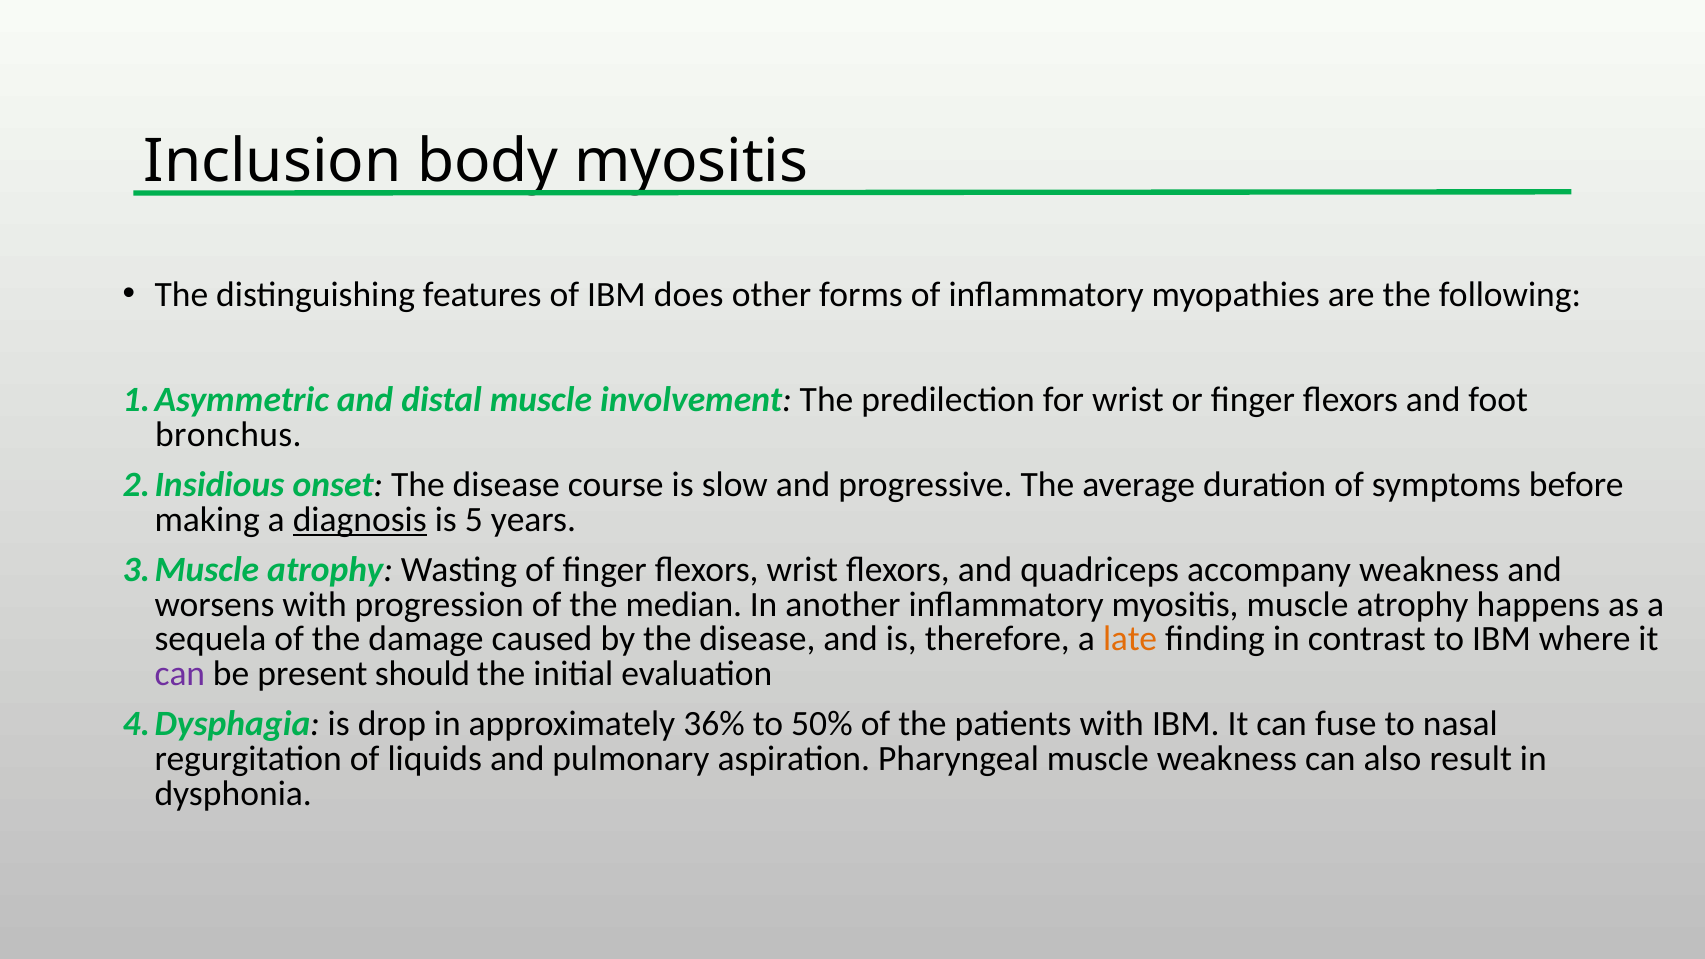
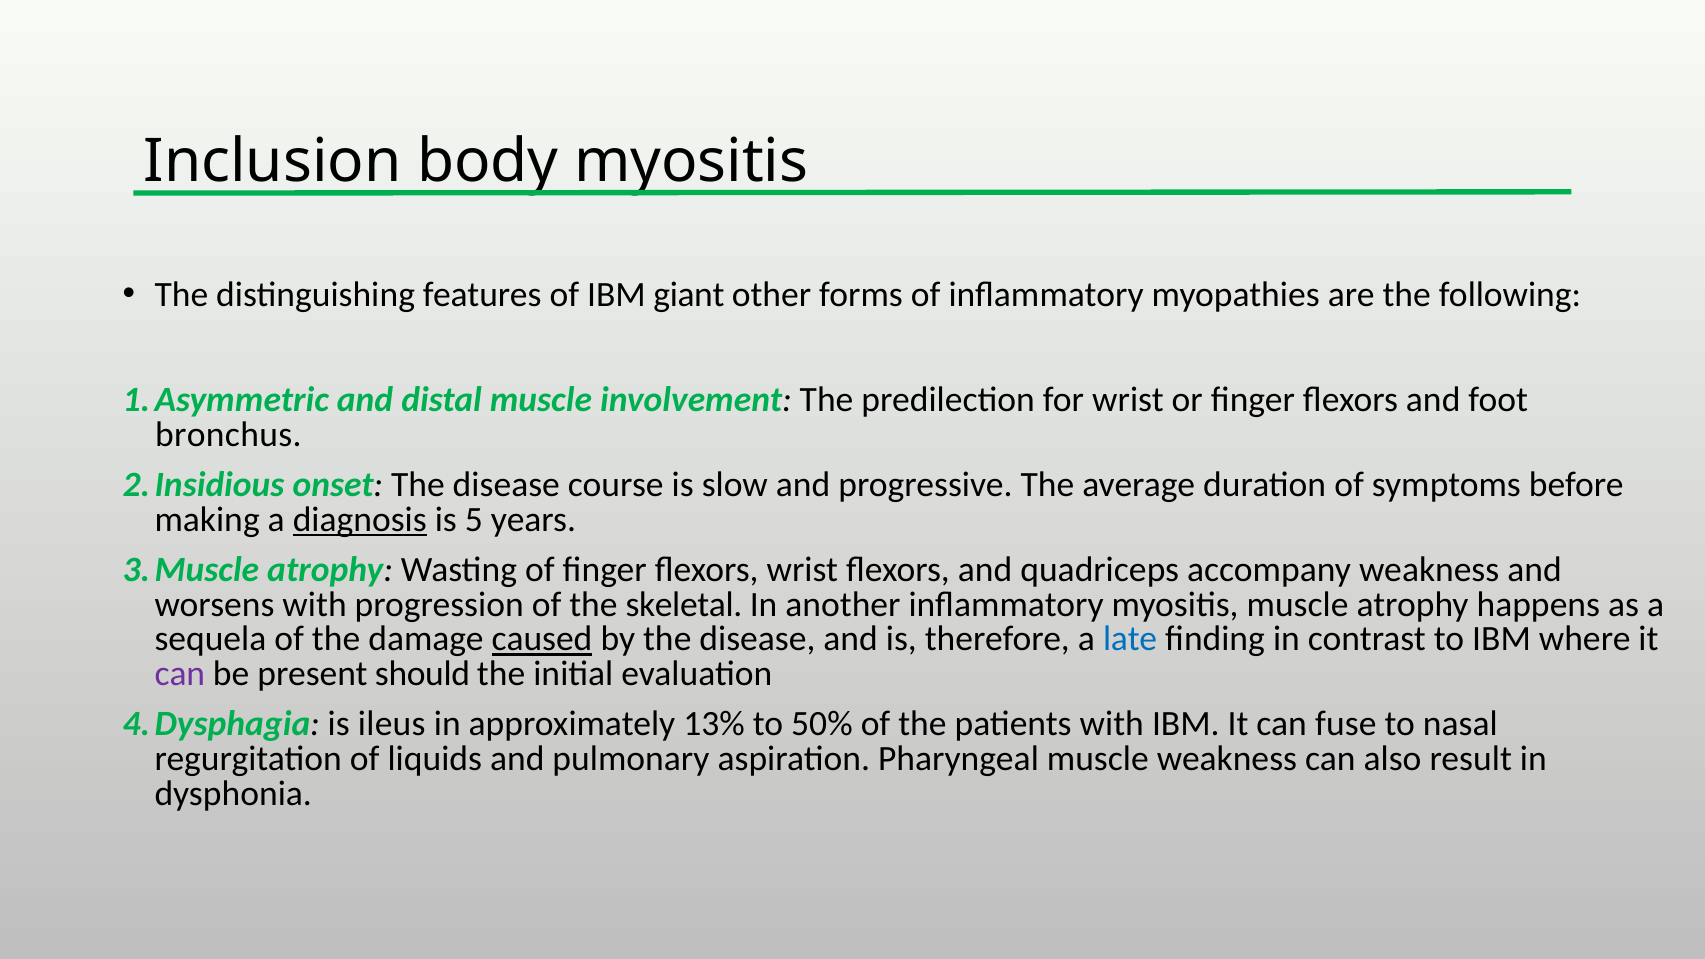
does: does -> giant
median: median -> skeletal
caused underline: none -> present
late colour: orange -> blue
drop: drop -> ileus
36%: 36% -> 13%
